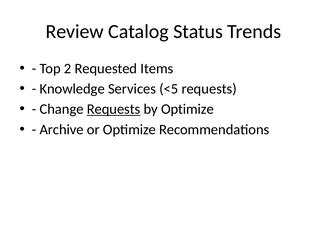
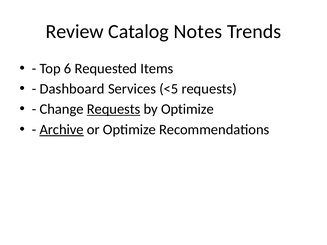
Status: Status -> Notes
2: 2 -> 6
Knowledge: Knowledge -> Dashboard
Archive underline: none -> present
